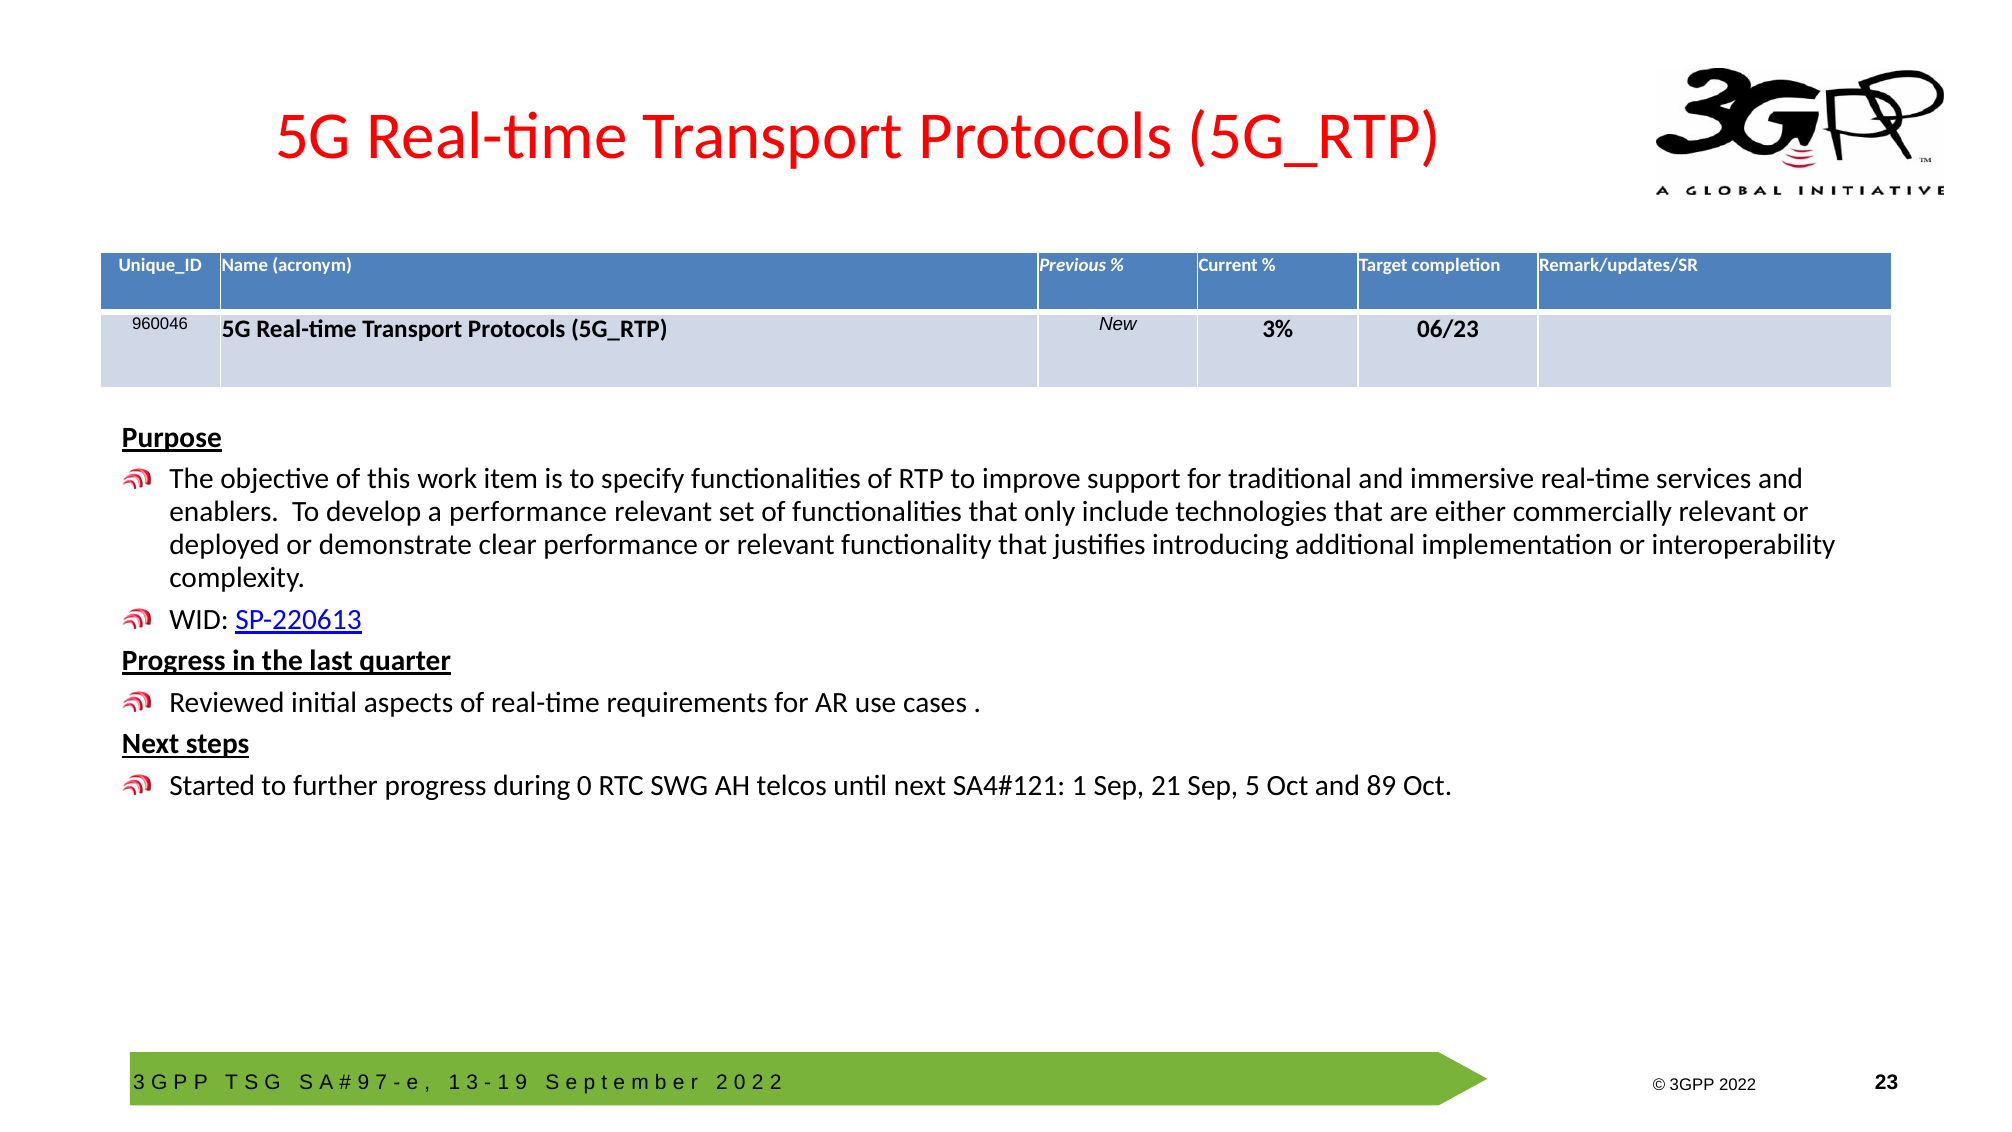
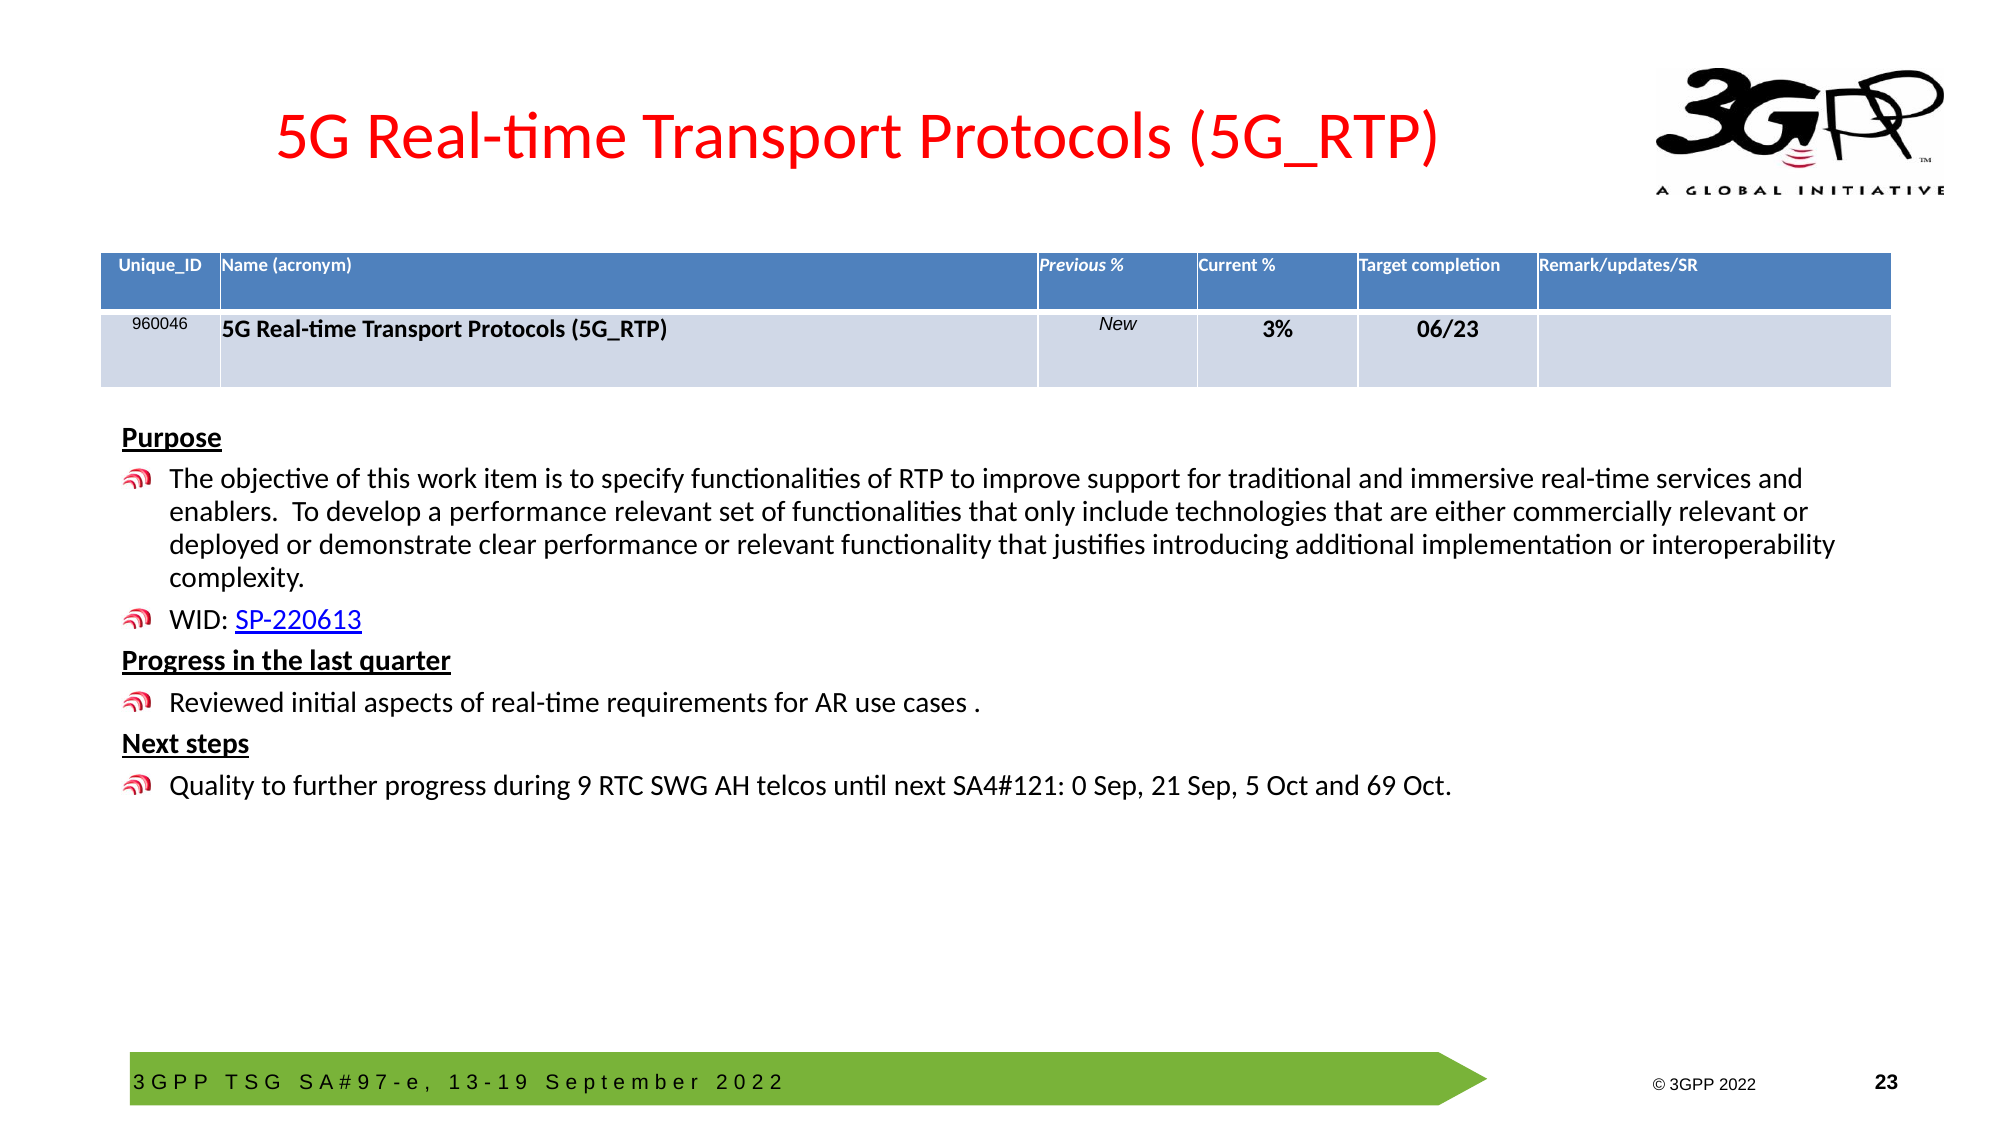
Started: Started -> Quality
during 0: 0 -> 9
1 at (1079, 786): 1 -> 0
89: 89 -> 69
